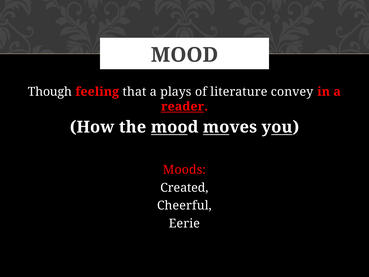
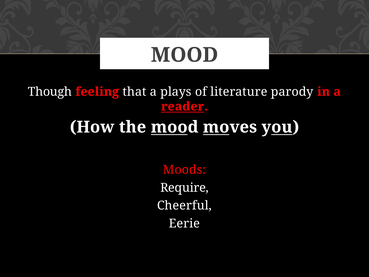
convey: convey -> parody
Created: Created -> Require
